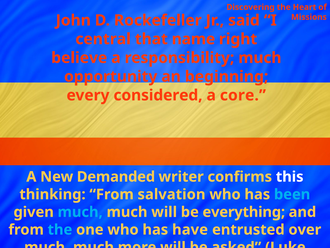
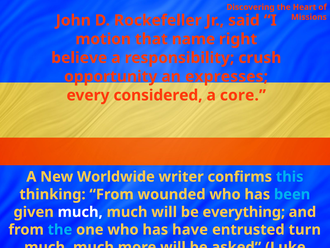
central: central -> motion
responsibility much: much -> crush
beginning: beginning -> expresses
Demanded: Demanded -> Worldwide
this colour: white -> light blue
salvation: salvation -> wounded
much at (80, 212) colour: light blue -> white
over: over -> turn
